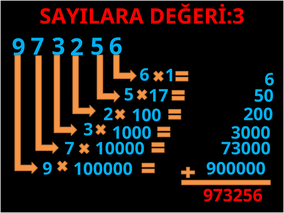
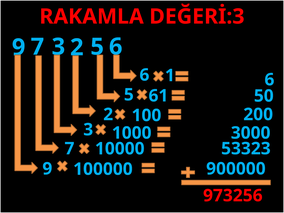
SAYILARA: SAYILARA -> RAKAMLA
17: 17 -> 61
73000: 73000 -> 53323
